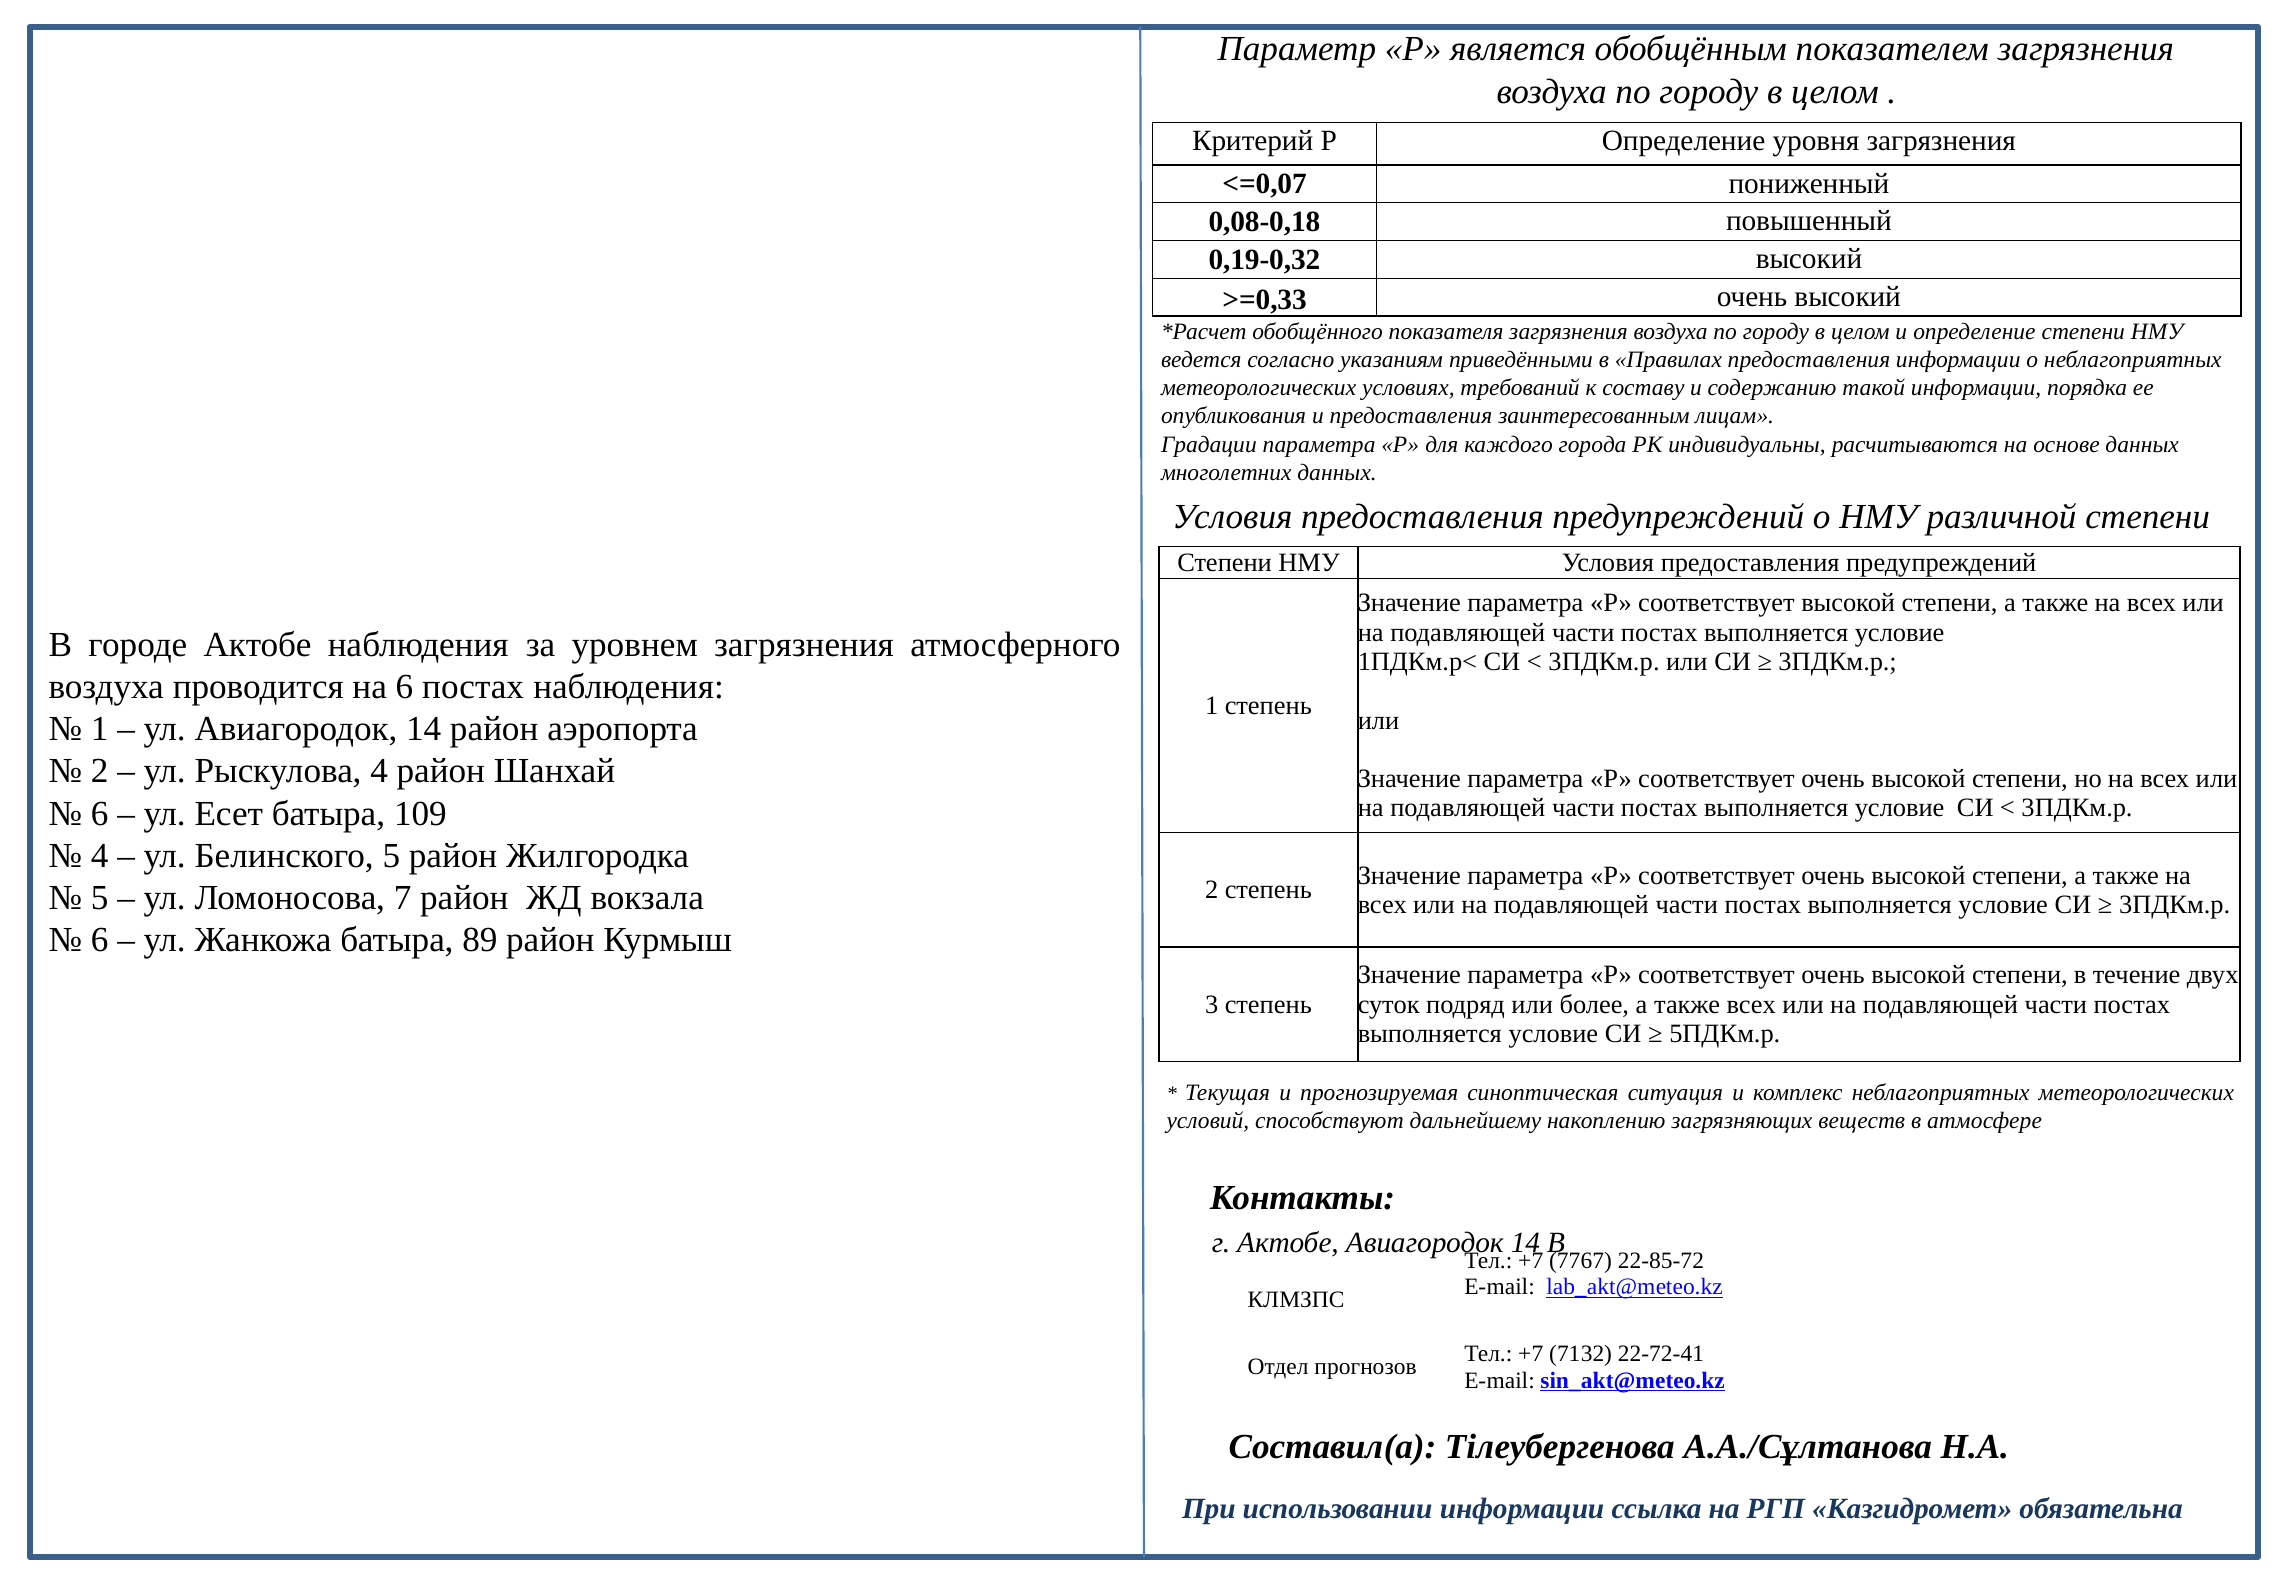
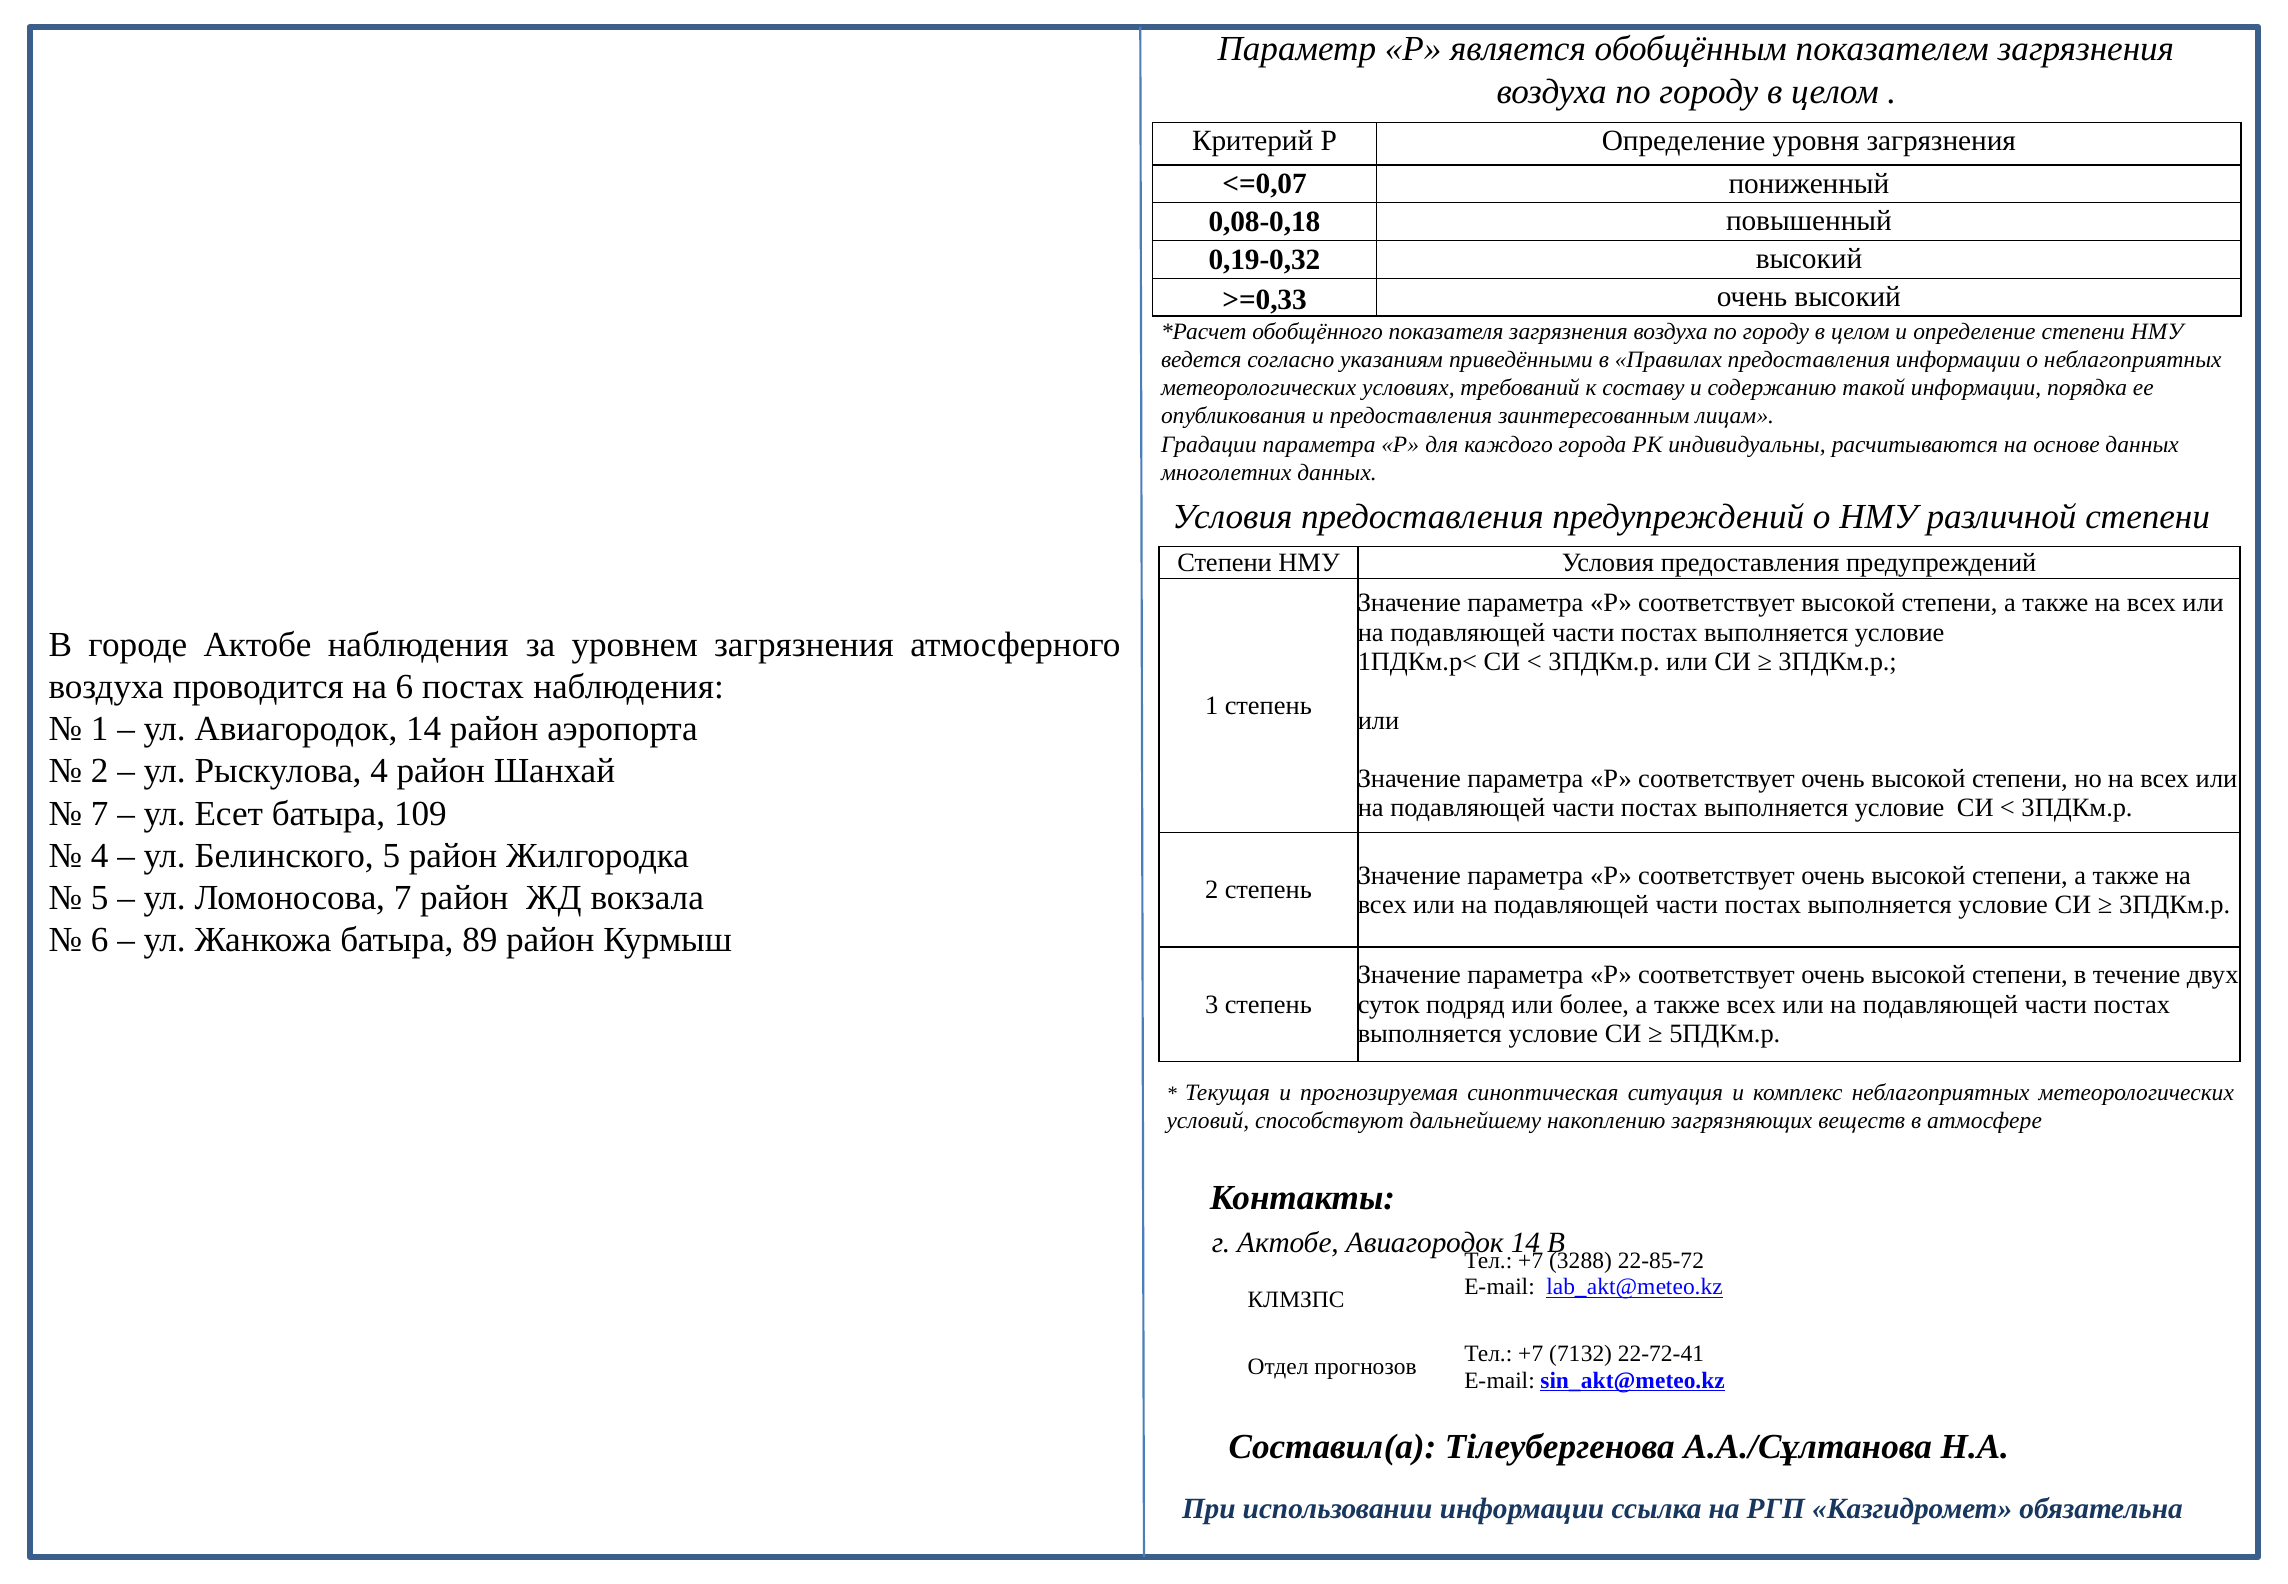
6 at (100, 813): 6 -> 7
7767: 7767 -> 3288
